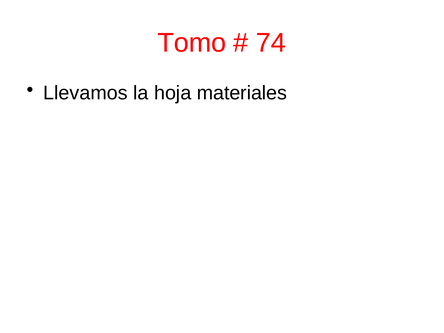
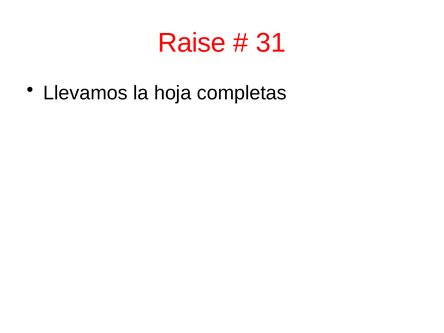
Tomo: Tomo -> Raise
74: 74 -> 31
materiales: materiales -> completas
